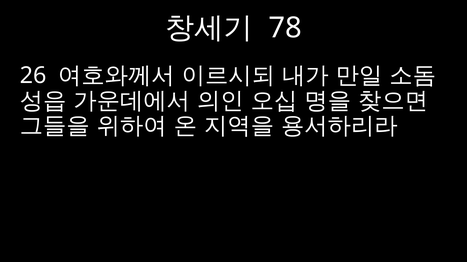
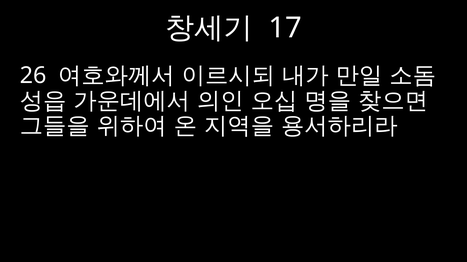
78: 78 -> 17
